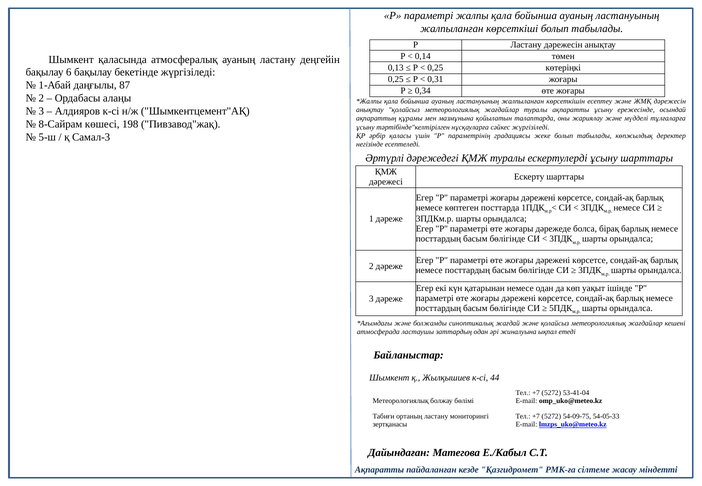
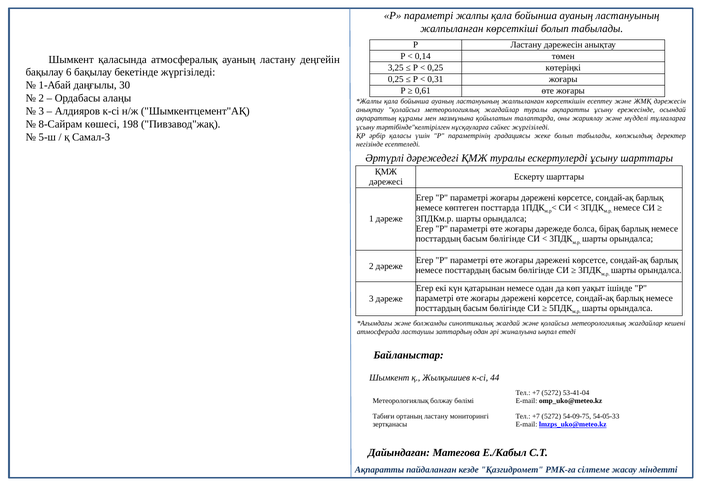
0,13: 0,13 -> 3,25
87: 87 -> 30
0,34: 0,34 -> 0,61
